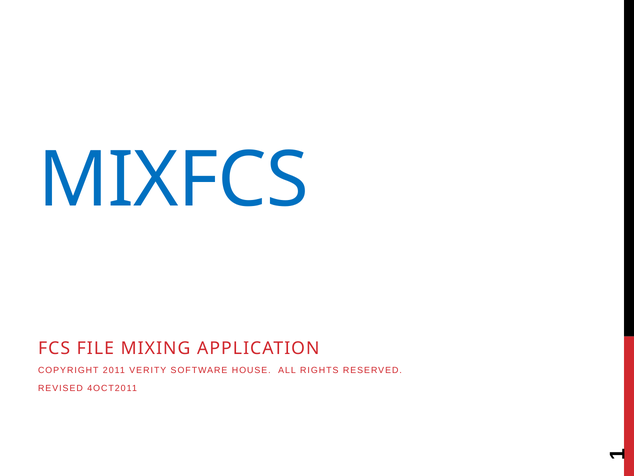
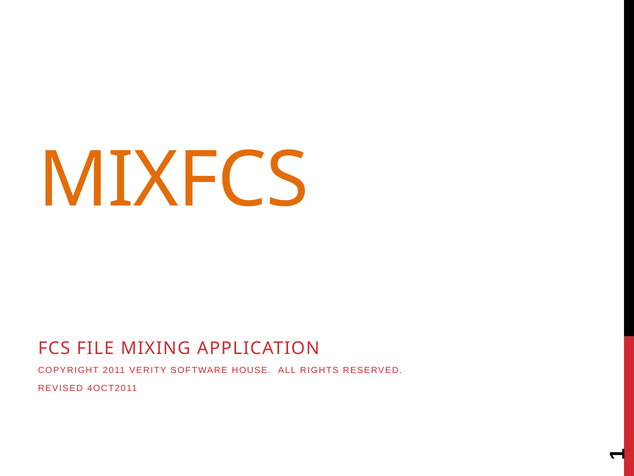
MIXFCS colour: blue -> orange
